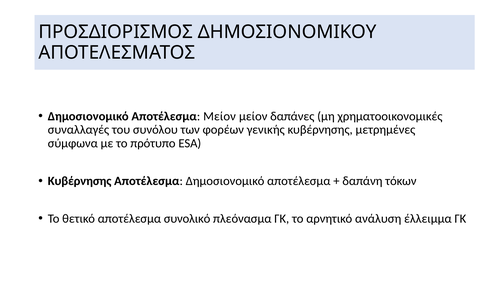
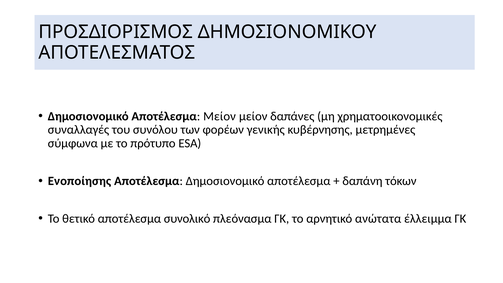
Κυβέρνησης at (80, 181): Κυβέρνησης -> Ενοποίησης
ανάλυση: ανάλυση -> ανώτατα
